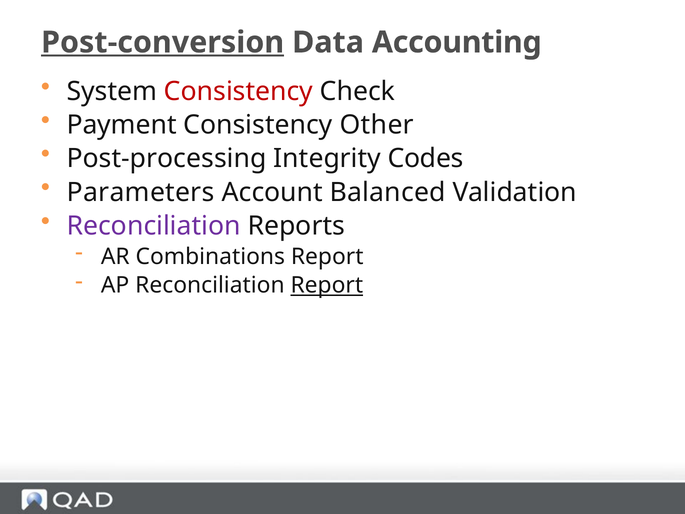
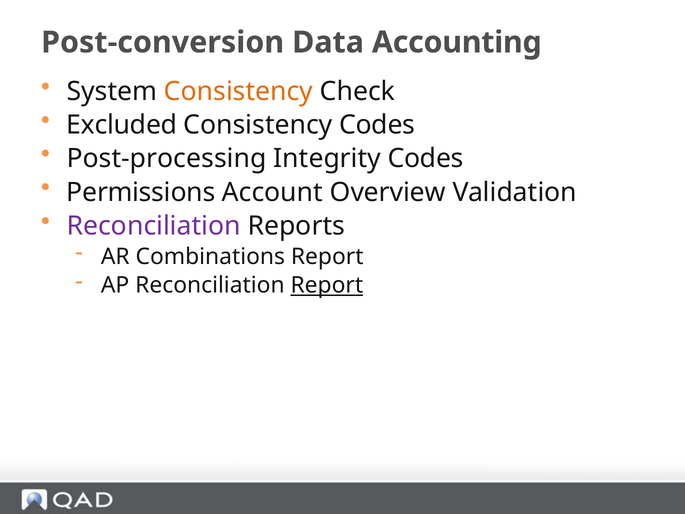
Post-conversion underline: present -> none
Consistency at (238, 91) colour: red -> orange
Payment: Payment -> Excluded
Consistency Other: Other -> Codes
Parameters: Parameters -> Permissions
Balanced: Balanced -> Overview
